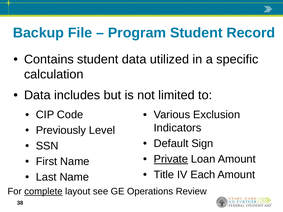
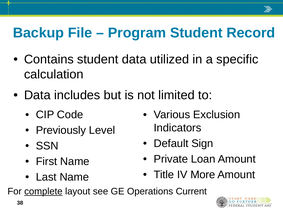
Private underline: present -> none
Each: Each -> More
Review: Review -> Current
